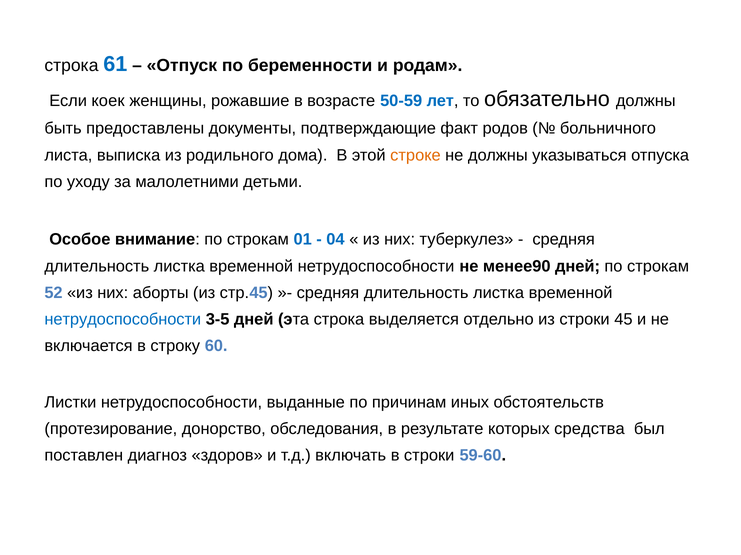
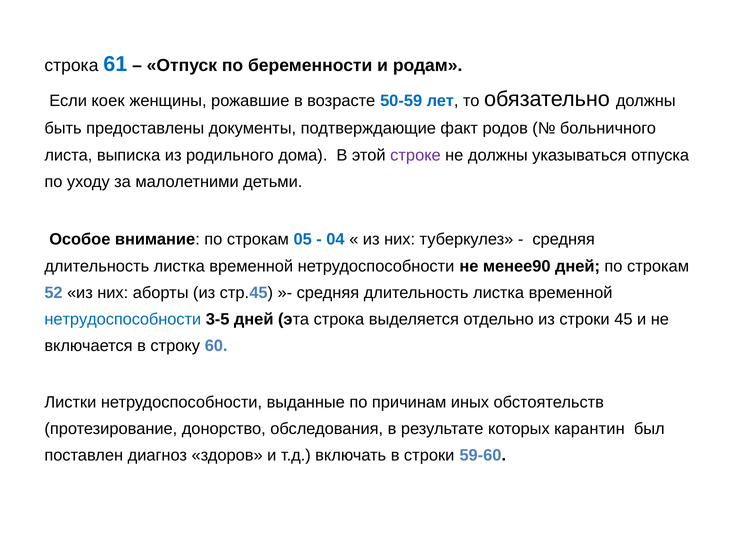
строке colour: orange -> purple
01: 01 -> 05
средства: средства -> карантин
